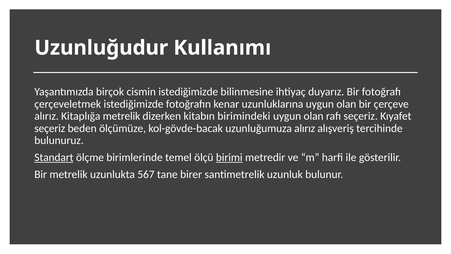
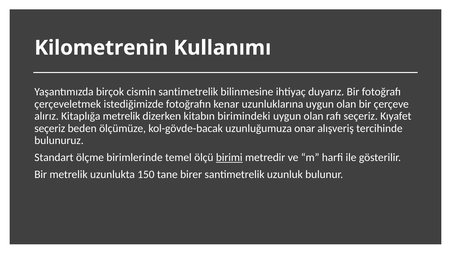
Uzunluğudur: Uzunluğudur -> Kilometrenin
cismin istediğimizde: istediğimizde -> santimetrelik
uzunluğumuza alırız: alırız -> onar
Standart underline: present -> none
567: 567 -> 150
